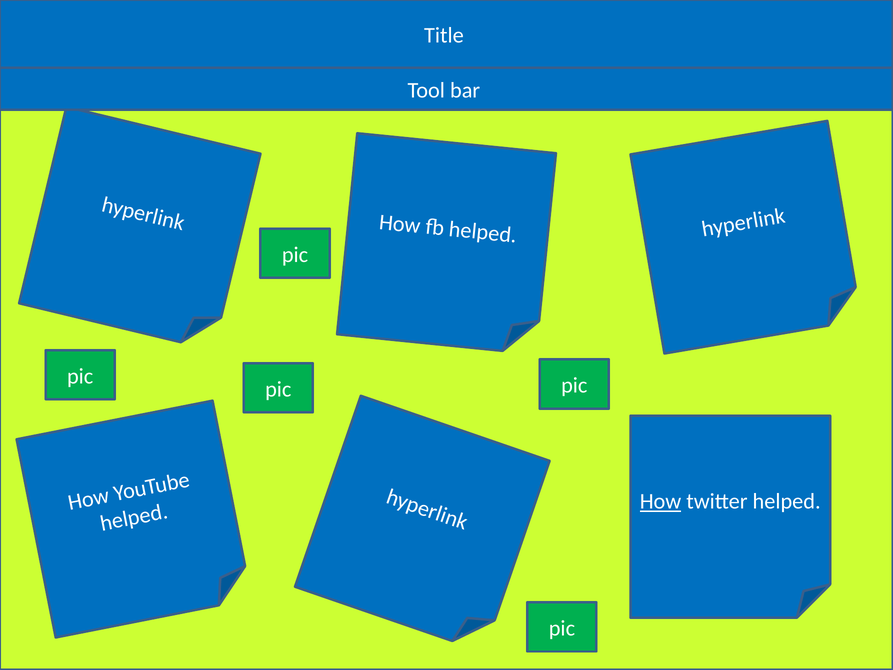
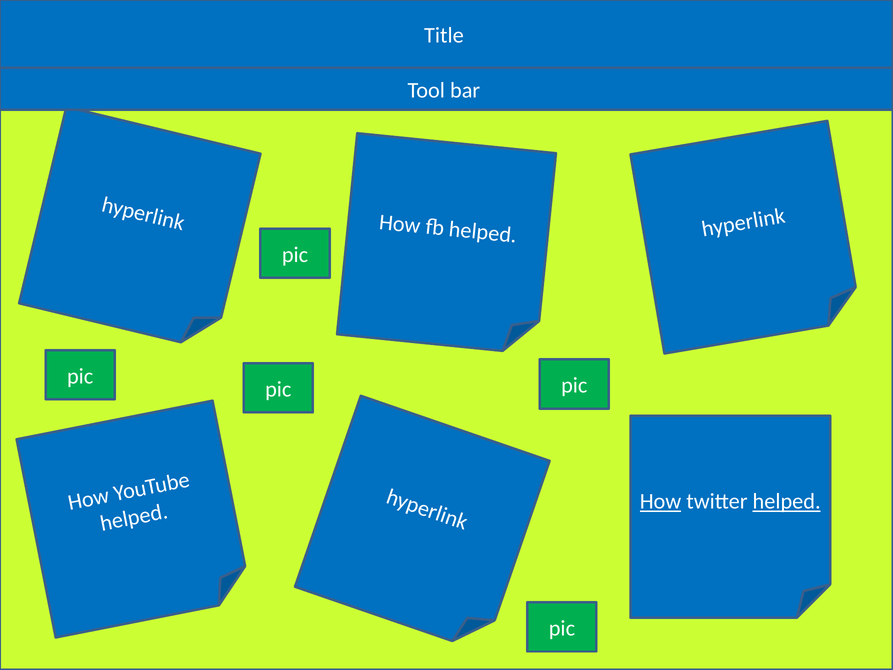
helped at (787, 501) underline: none -> present
